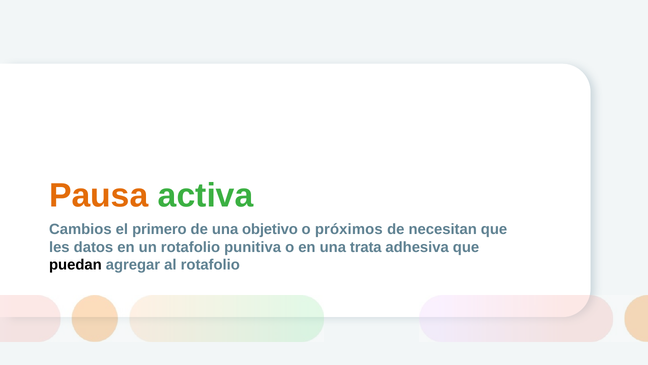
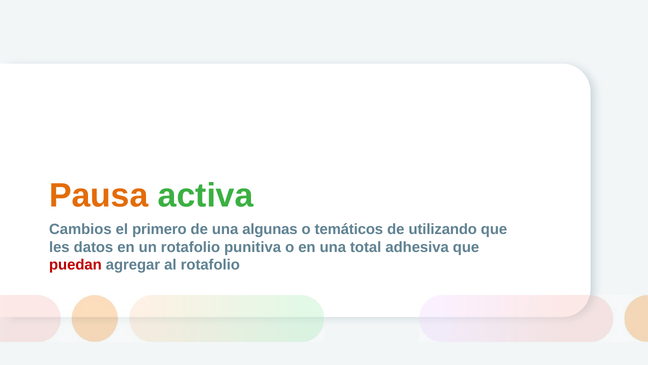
objetivo: objetivo -> algunas
próximos: próximos -> temáticos
necesitan: necesitan -> utilizando
trata: trata -> total
puedan colour: black -> red
